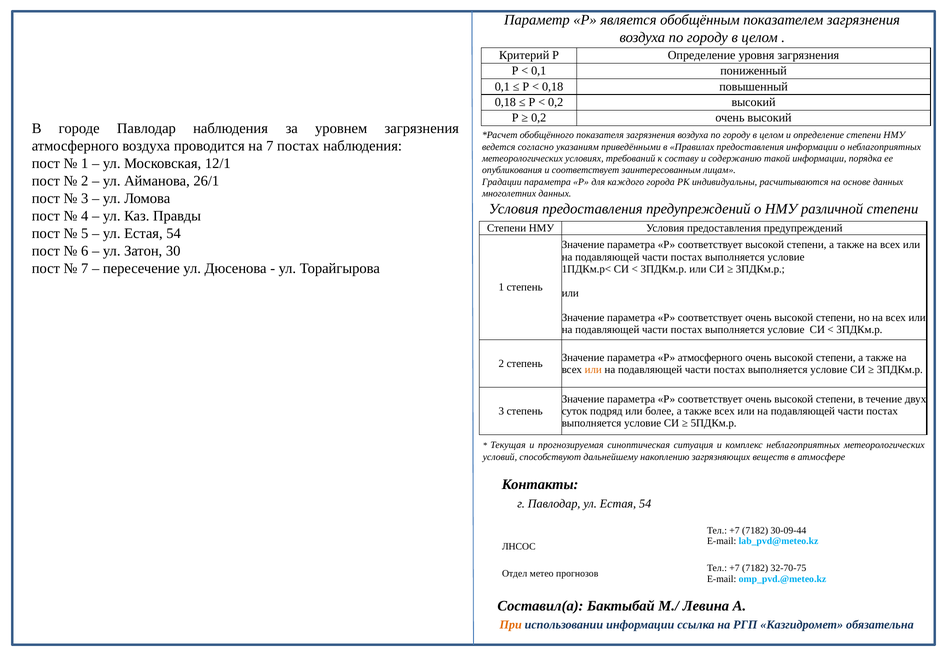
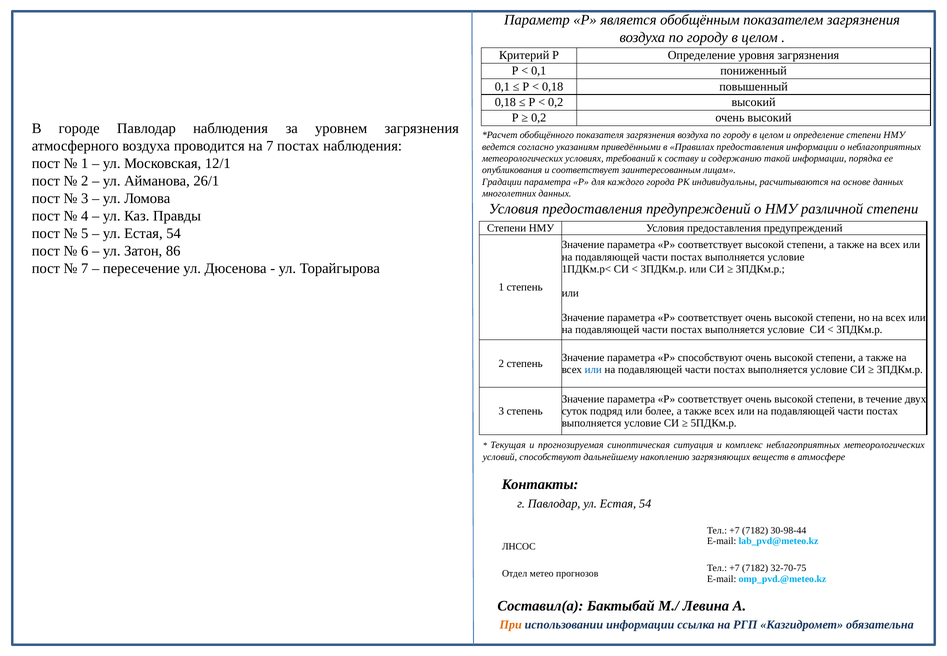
30: 30 -> 86
Р атмосферного: атмосферного -> способствуют
или at (593, 369) colour: orange -> blue
30-09-44: 30-09-44 -> 30-98-44
